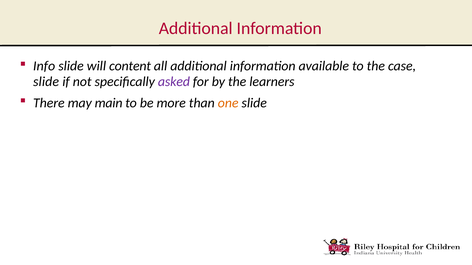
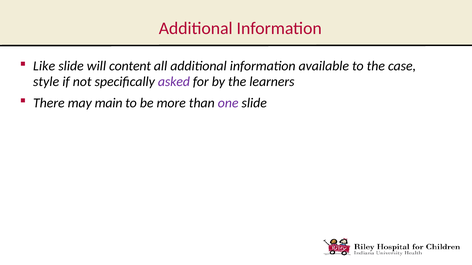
Info: Info -> Like
slide at (46, 82): slide -> style
one colour: orange -> purple
